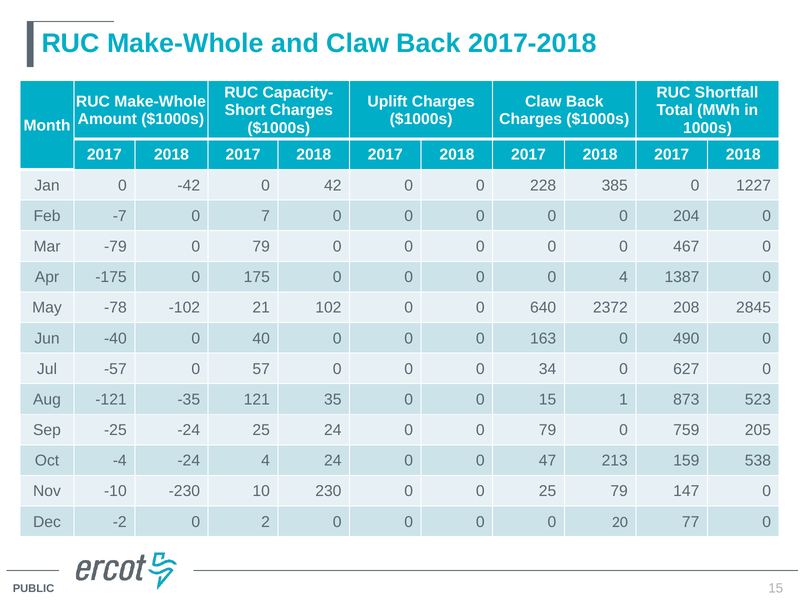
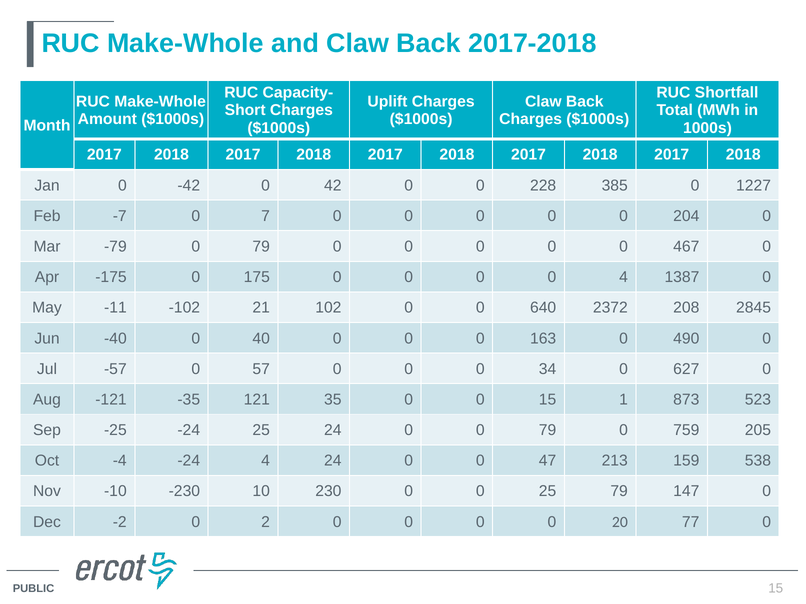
-78: -78 -> -11
